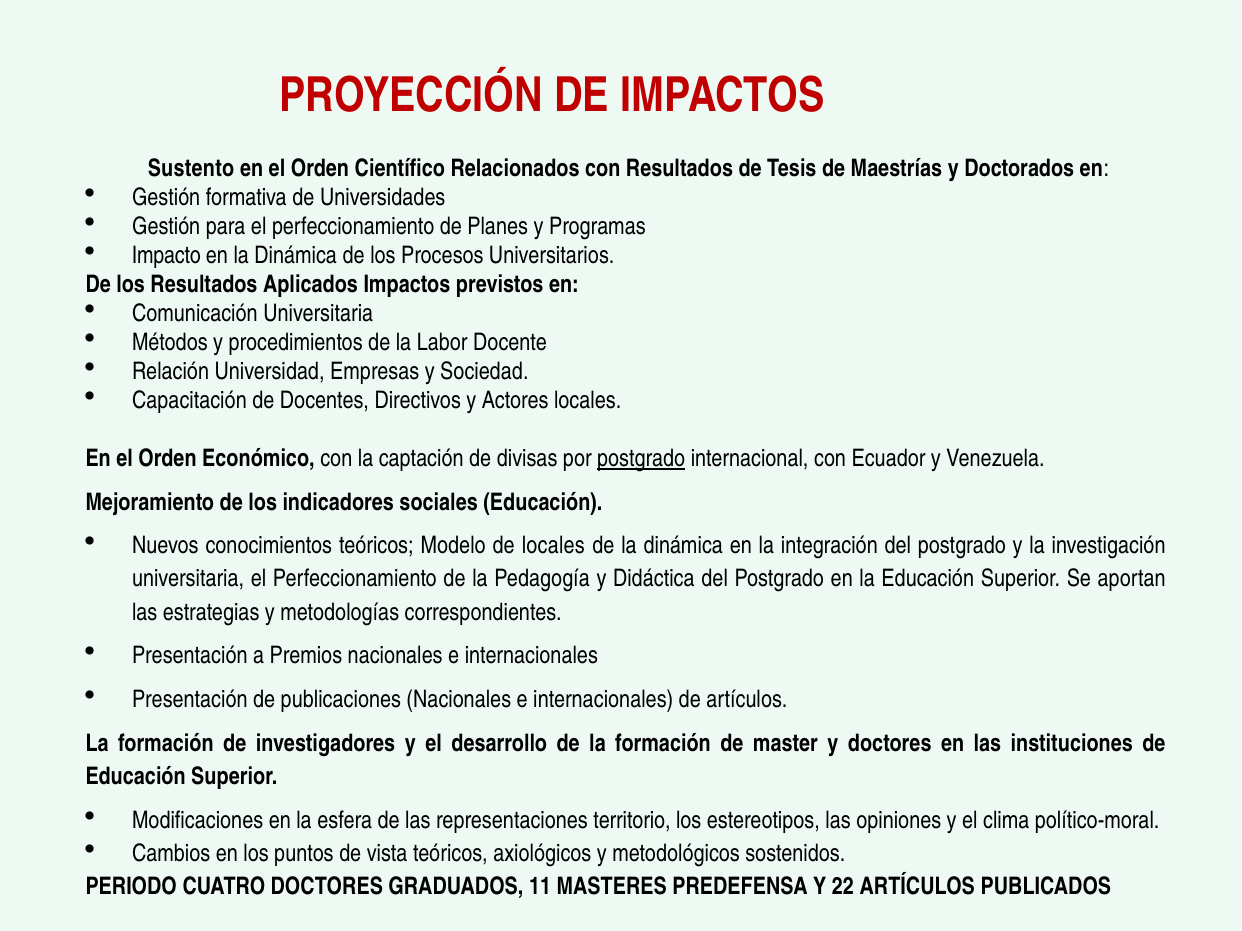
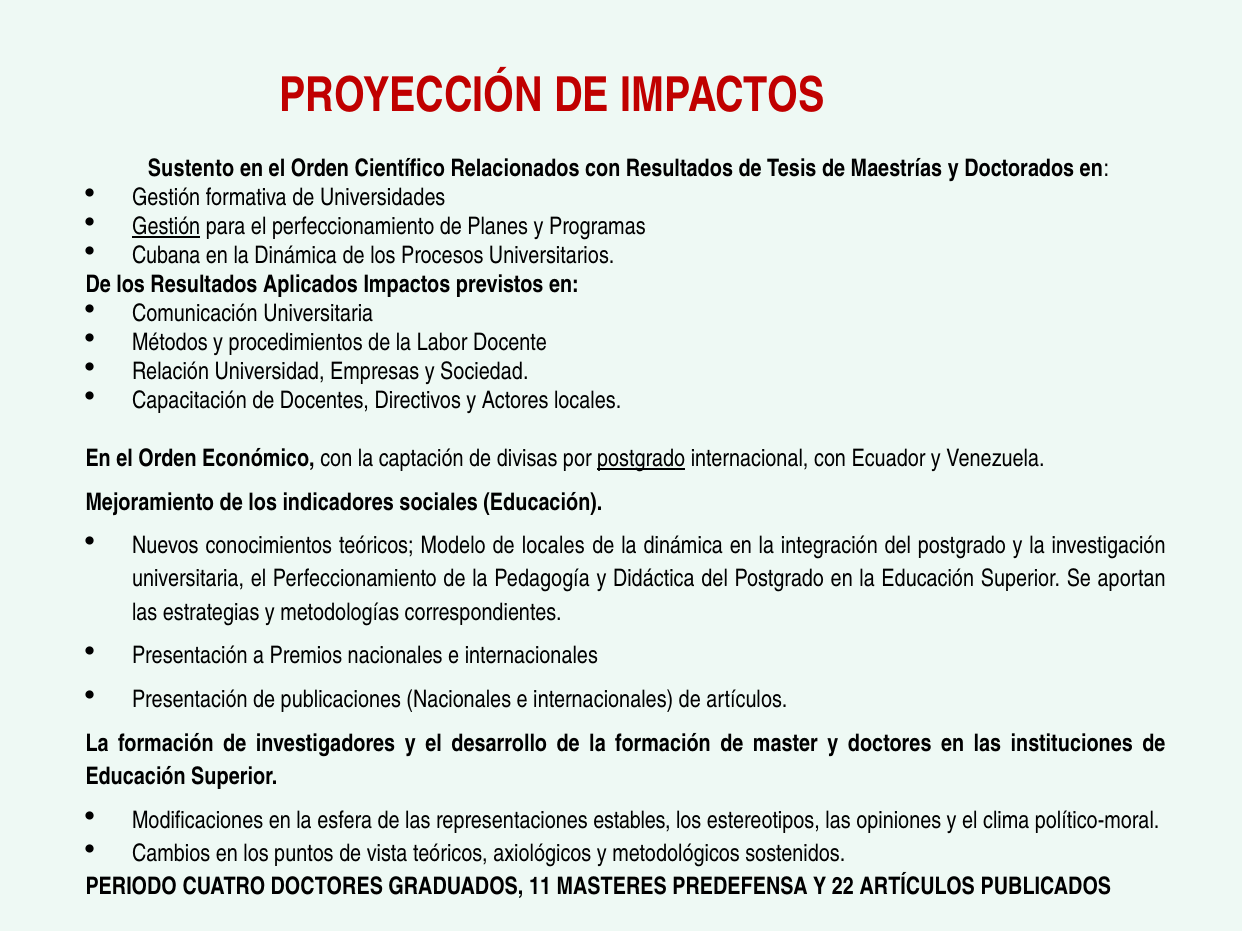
Gestión at (166, 227) underline: none -> present
Impacto: Impacto -> Cubana
territorio: territorio -> estables
